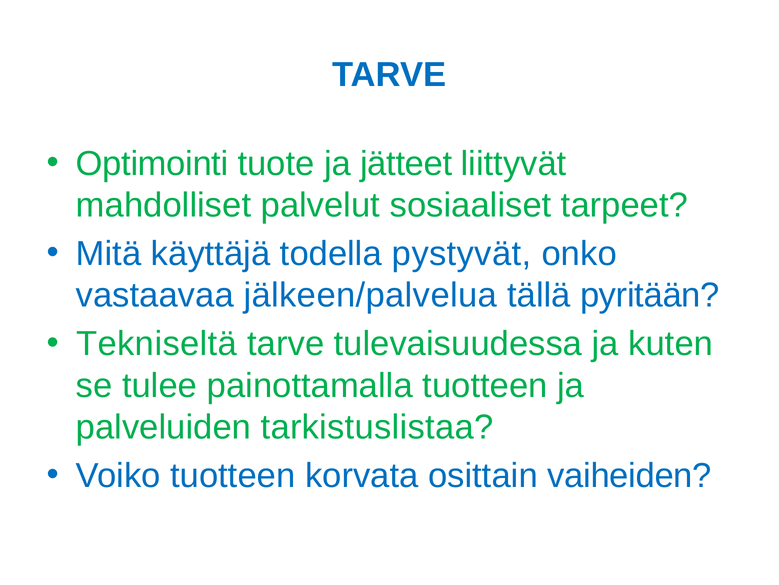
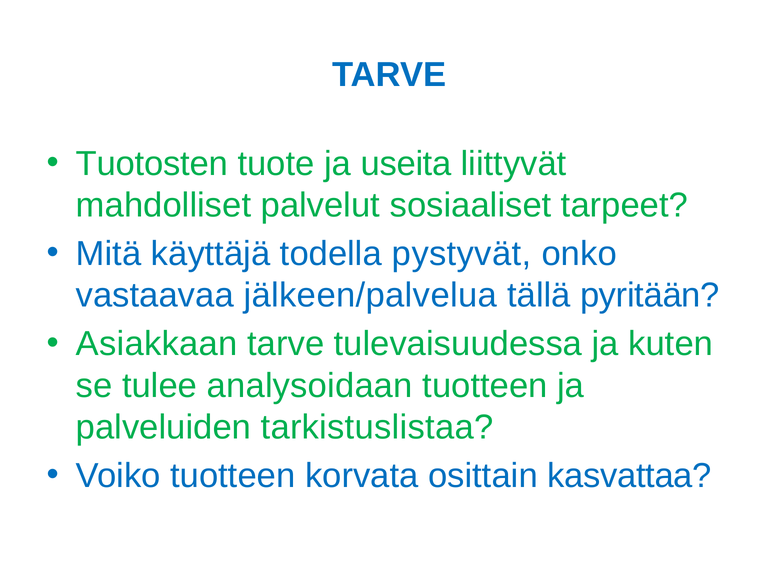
Optimointi: Optimointi -> Tuotosten
jätteet: jätteet -> useita
Tekniseltä: Tekniseltä -> Asiakkaan
painottamalla: painottamalla -> analysoidaan
vaiheiden: vaiheiden -> kasvattaa
